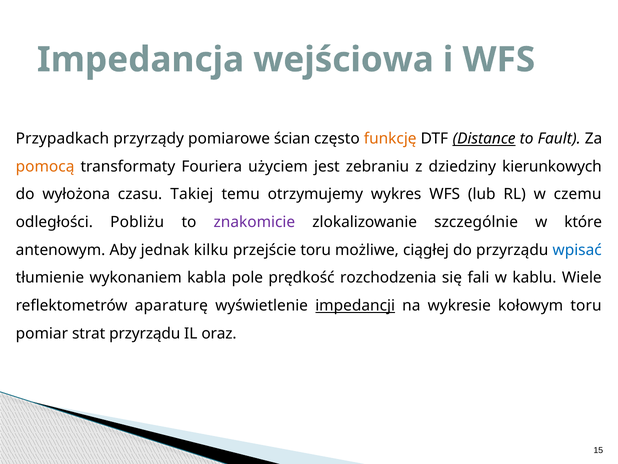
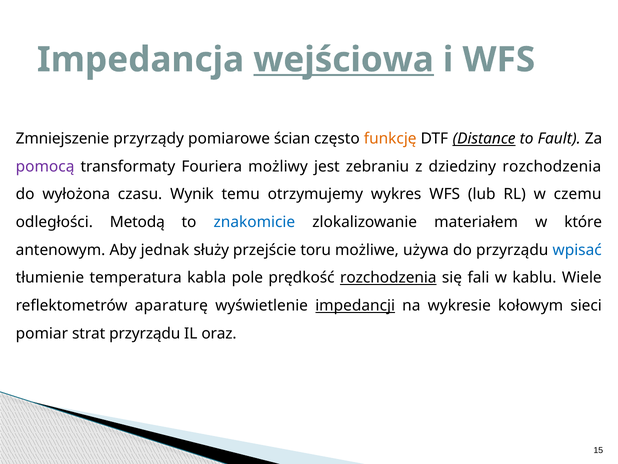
wejściowa underline: none -> present
Przypadkach: Przypadkach -> Zmniejszenie
pomocą colour: orange -> purple
użyciem: użyciem -> możliwy
dziedziny kierunkowych: kierunkowych -> rozchodzenia
Takiej: Takiej -> Wynik
Pobliżu: Pobliżu -> Metodą
znakomicie colour: purple -> blue
szczególnie: szczególnie -> materiałem
kilku: kilku -> służy
ciągłej: ciągłej -> używa
wykonaniem: wykonaniem -> temperatura
rozchodzenia at (388, 278) underline: none -> present
kołowym toru: toru -> sieci
